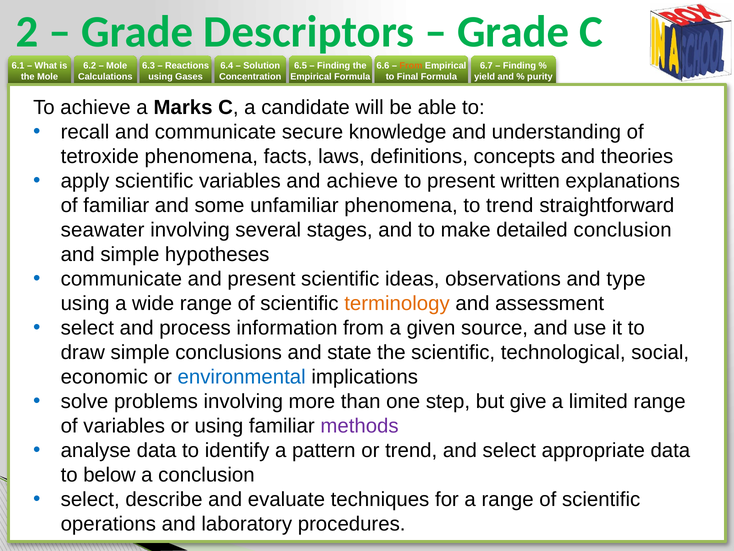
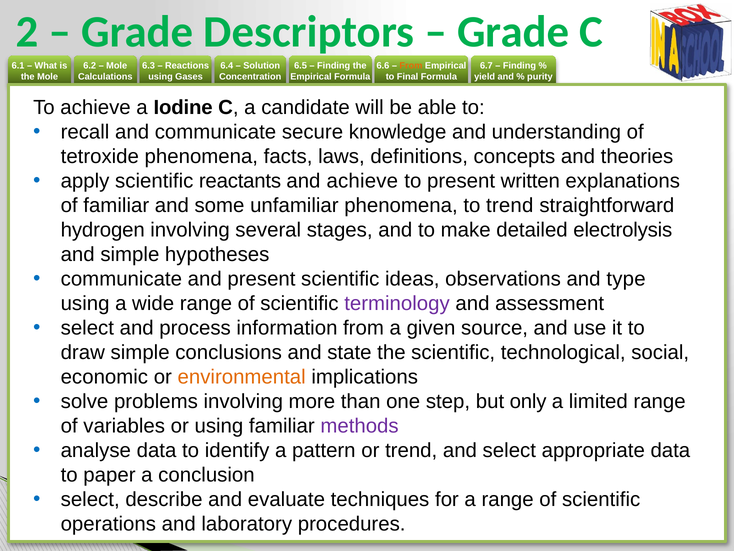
Marks: Marks -> Iodine
scientific variables: variables -> reactants
seawater: seawater -> hydrogen
detailed conclusion: conclusion -> electrolysis
terminology colour: orange -> purple
environmental colour: blue -> orange
give: give -> only
below: below -> paper
